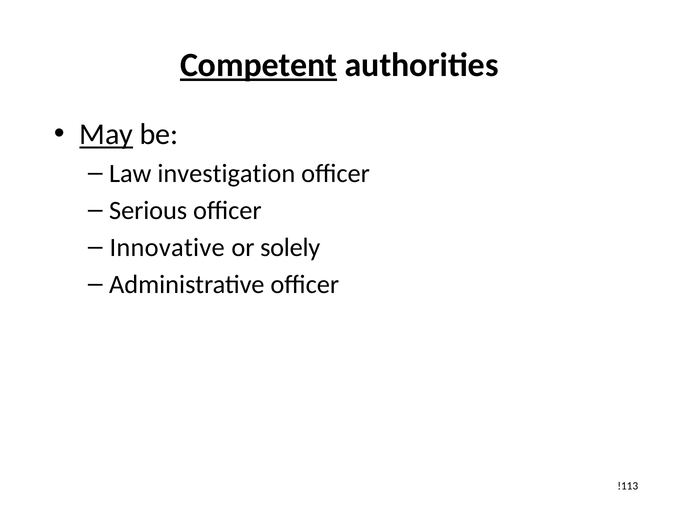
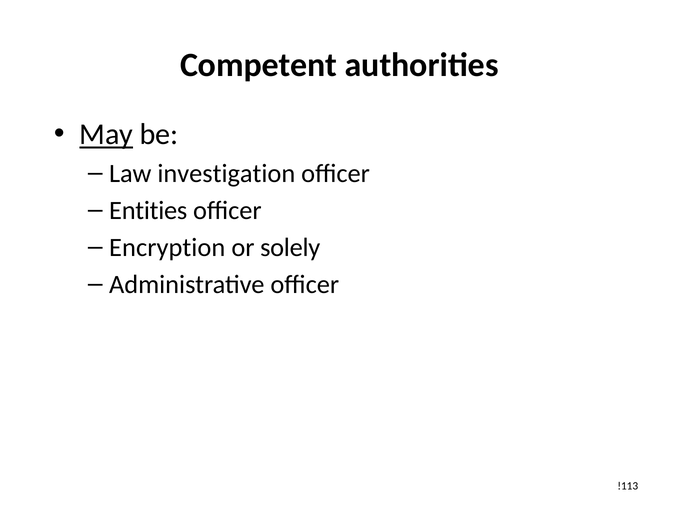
Competent underline: present -> none
Serious: Serious -> Entities
Innovative: Innovative -> Encryption
